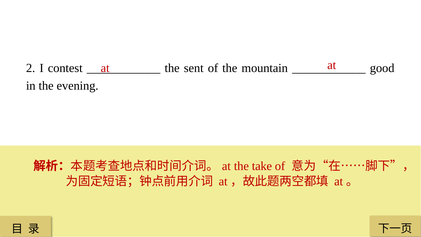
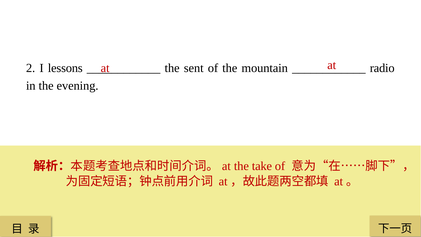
contest: contest -> lessons
good: good -> radio
